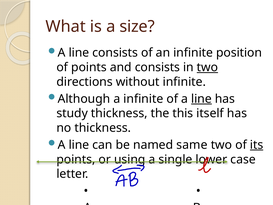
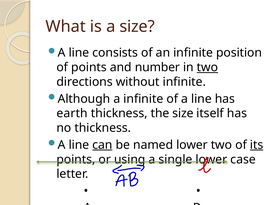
and consists: consists -> number
line at (201, 99) underline: present -> none
study: study -> earth
the this: this -> size
can underline: none -> present
named same: same -> lower
